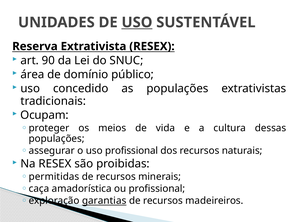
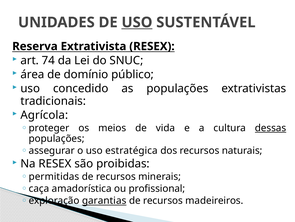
90: 90 -> 74
Ocupam: Ocupam -> Agrícola
dessas underline: none -> present
uso profissional: profissional -> estratégica
